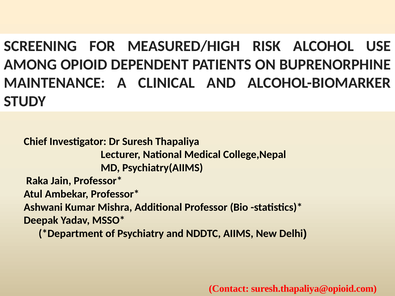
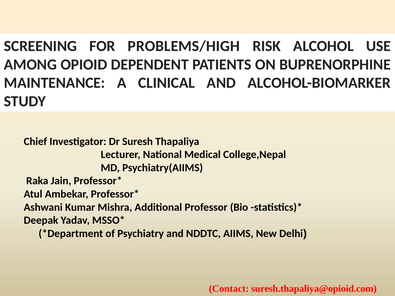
MEASURED/HIGH: MEASURED/HIGH -> PROBLEMS/HIGH
